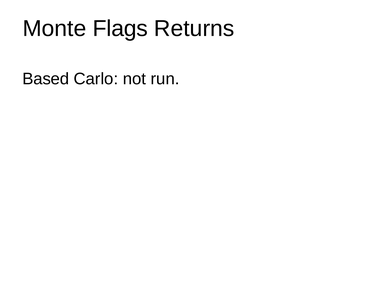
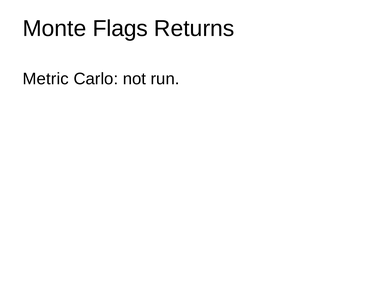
Based: Based -> Metric
